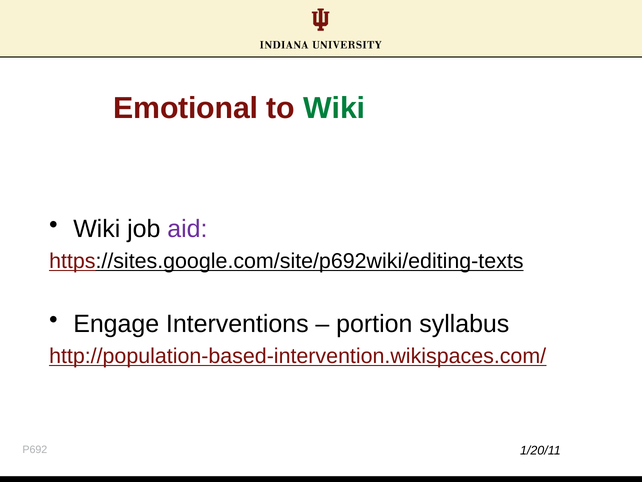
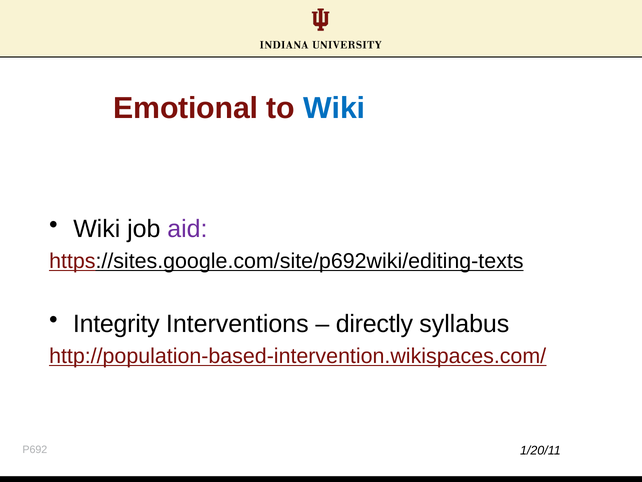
Wiki at (334, 108) colour: green -> blue
Engage: Engage -> Integrity
portion: portion -> directly
